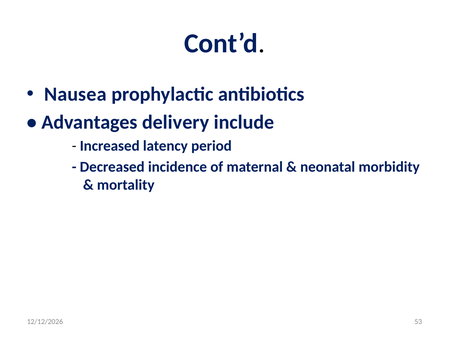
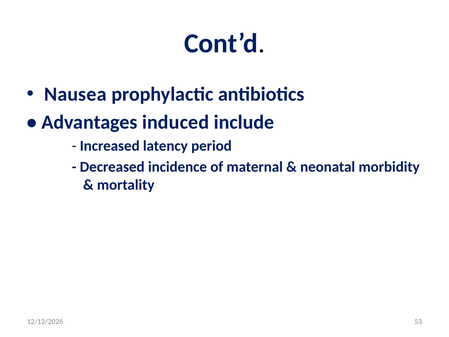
delivery: delivery -> induced
